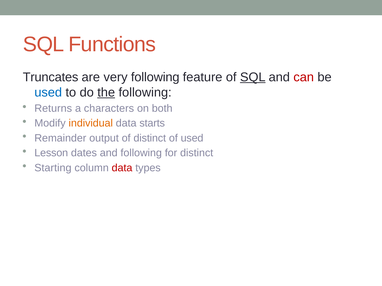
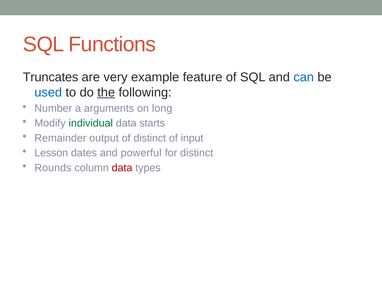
very following: following -> example
SQL at (253, 77) underline: present -> none
can colour: red -> blue
Returns: Returns -> Number
characters: characters -> arguments
both: both -> long
individual colour: orange -> green
of used: used -> input
and following: following -> powerful
Starting: Starting -> Rounds
